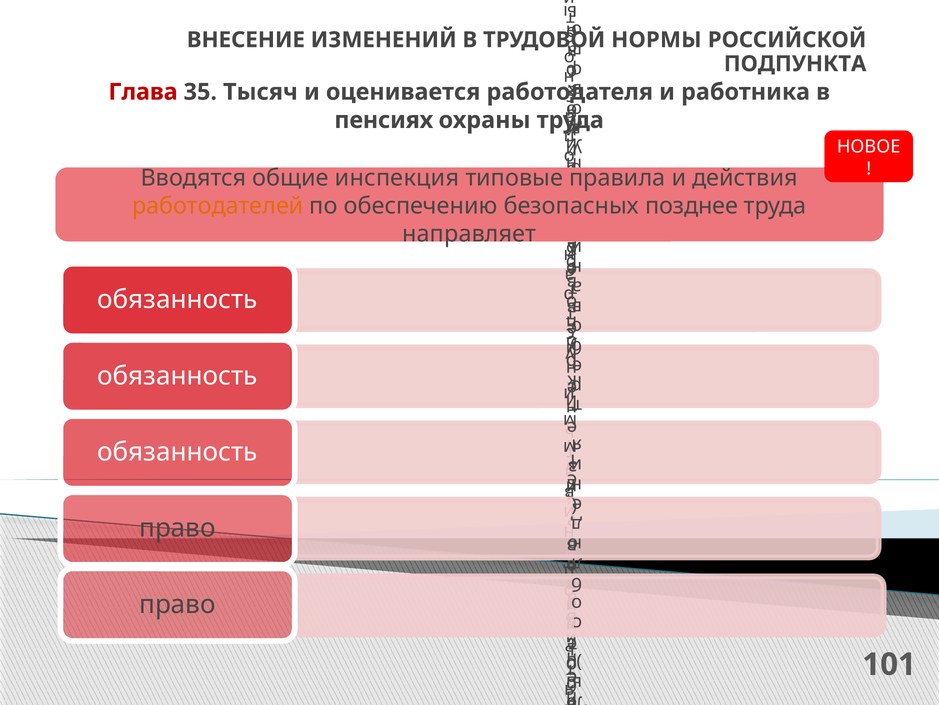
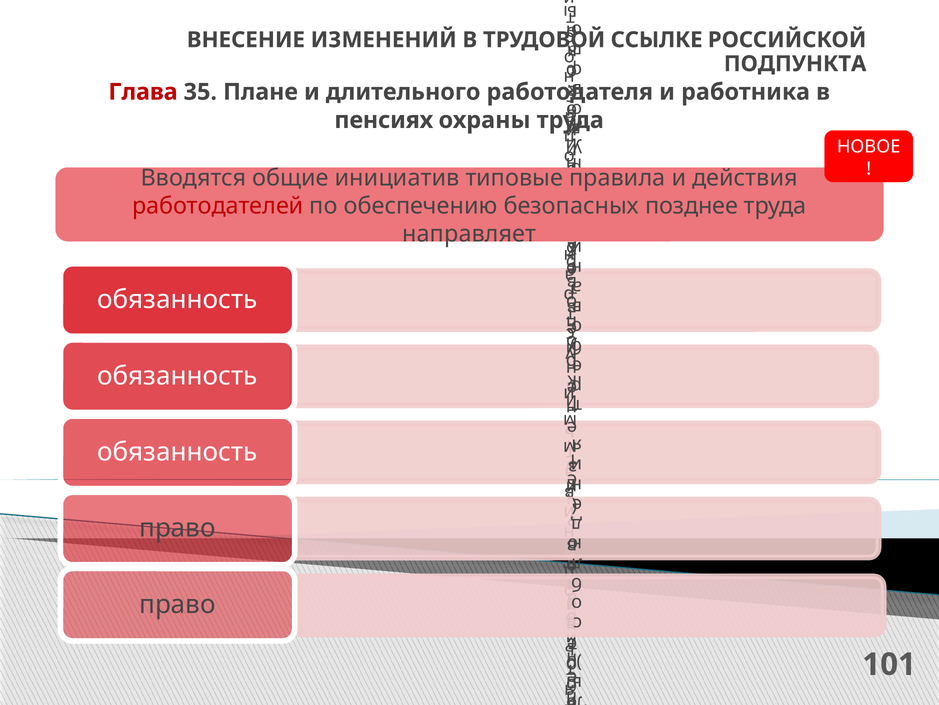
НОРМЫ: НОРМЫ -> ССЫЛКЕ
Тысяч: Тысяч -> Плане
оценивается: оценивается -> длительного
инспекция: инспекция -> инициатив
работодателей colour: orange -> red
